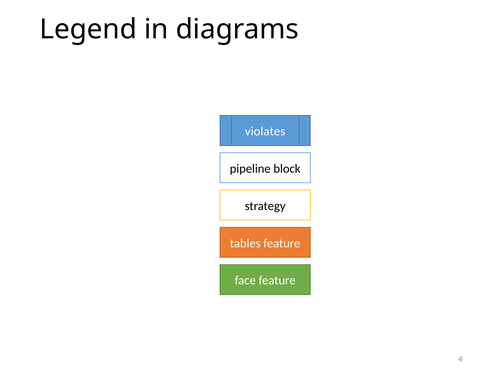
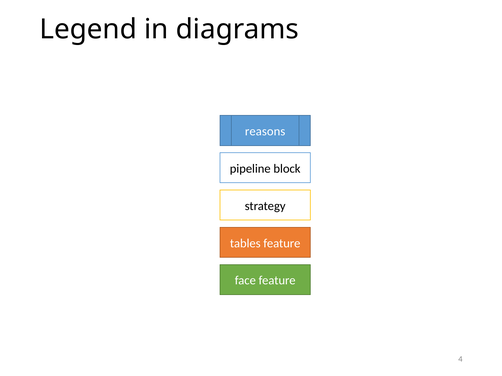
violates: violates -> reasons
